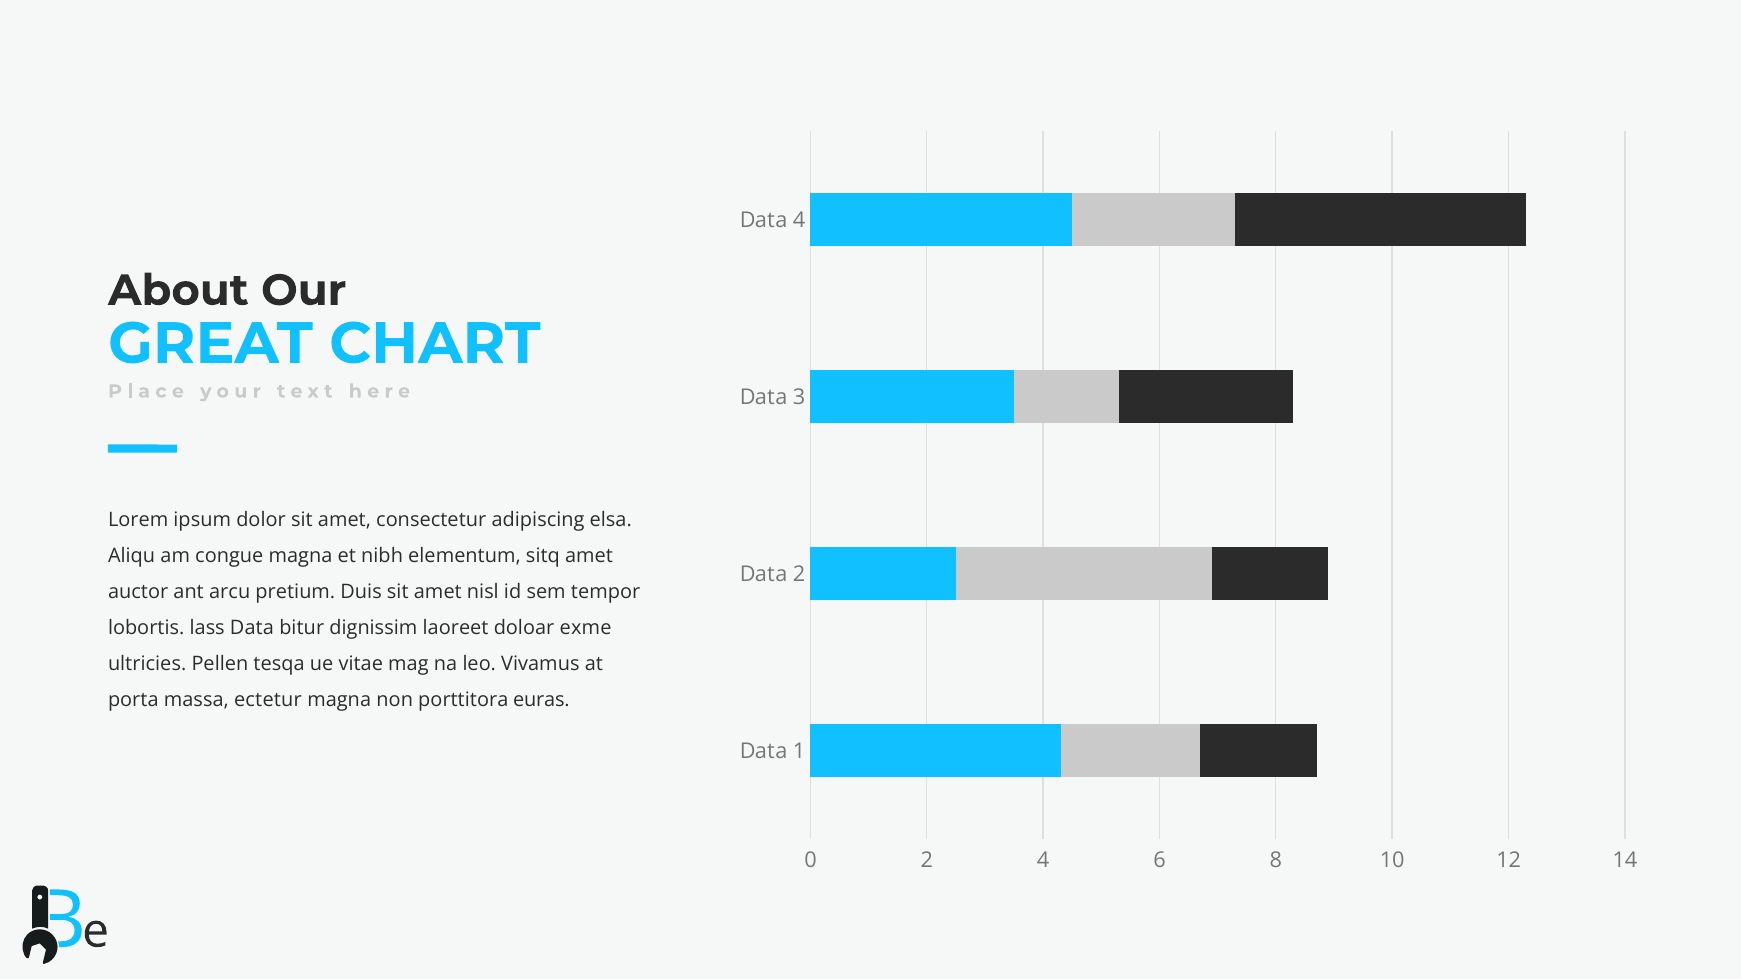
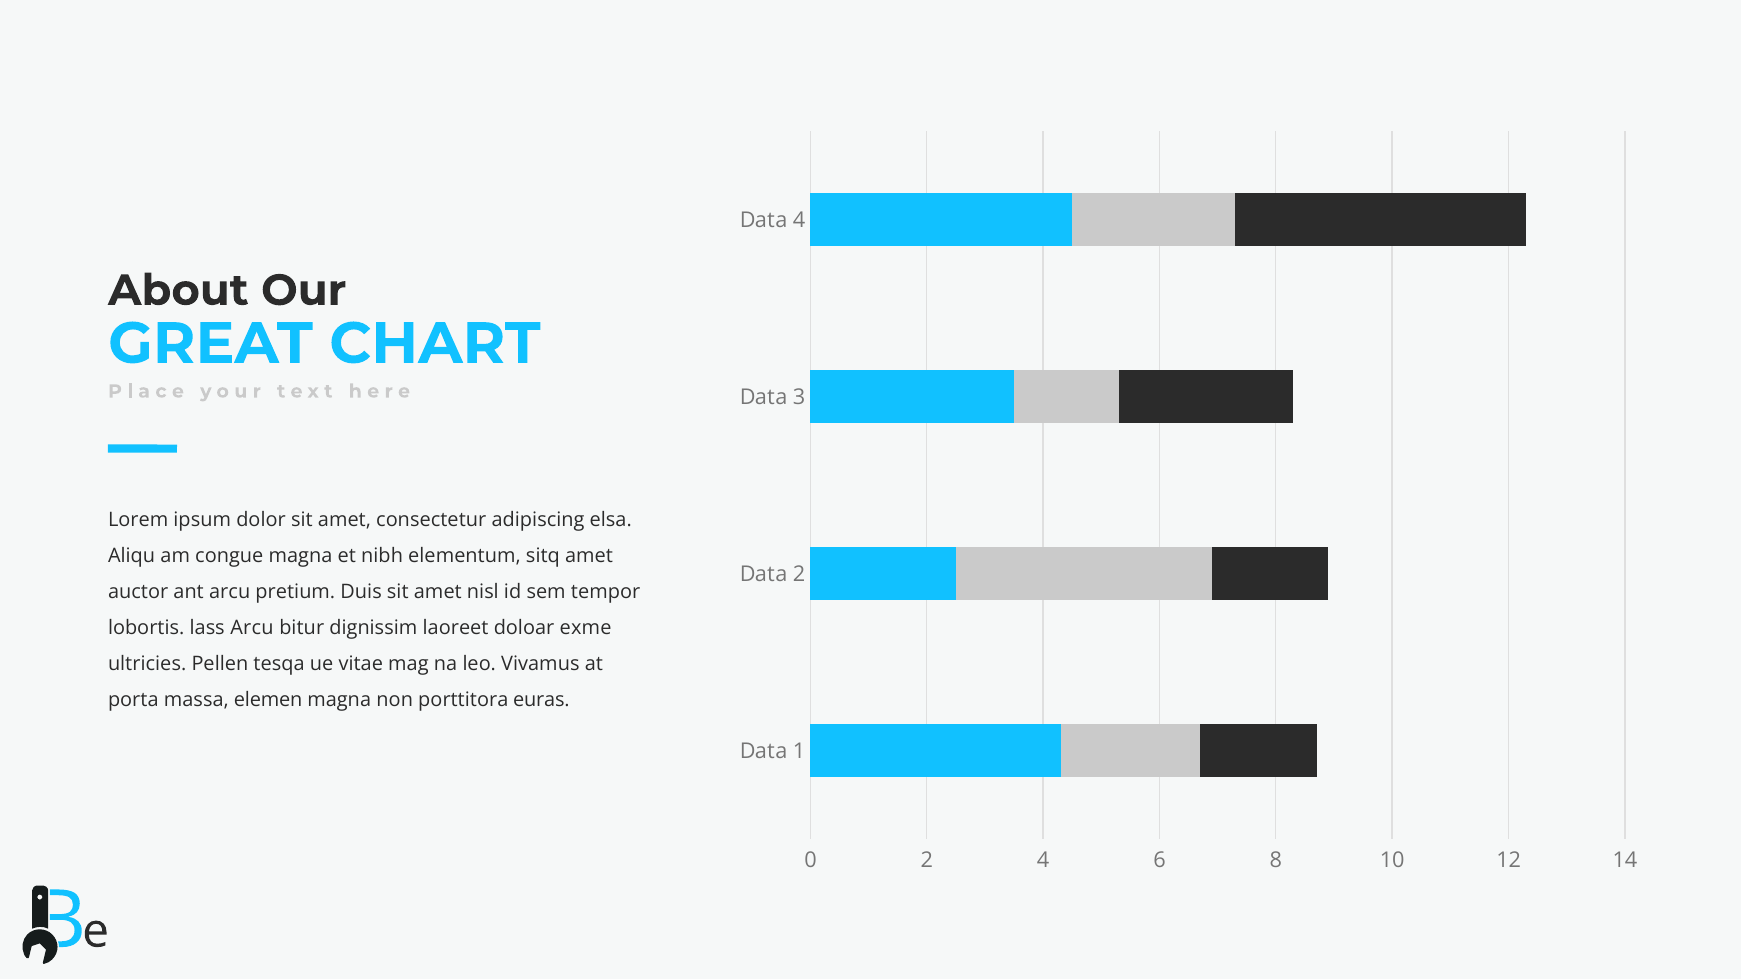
lass Data: Data -> Arcu
ectetur: ectetur -> elemen
